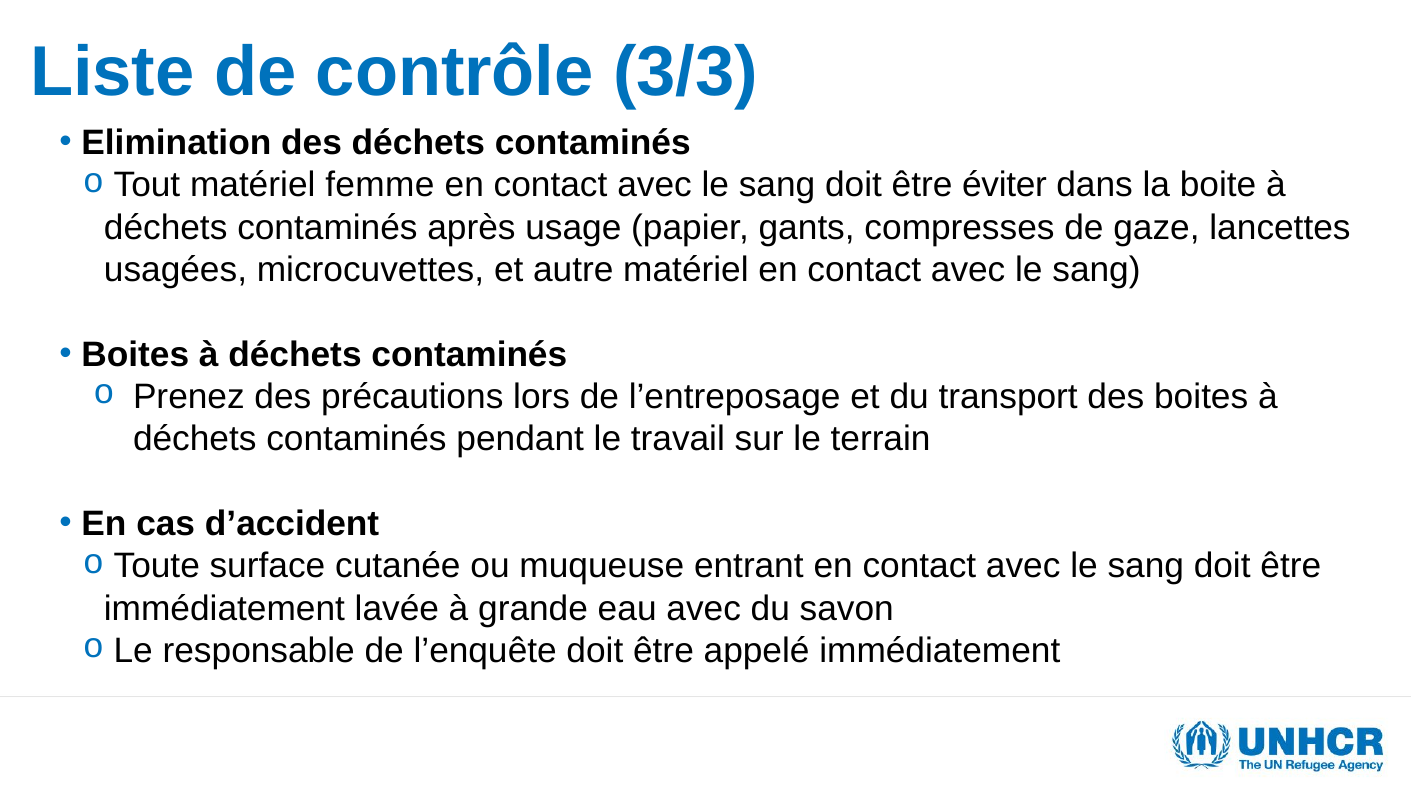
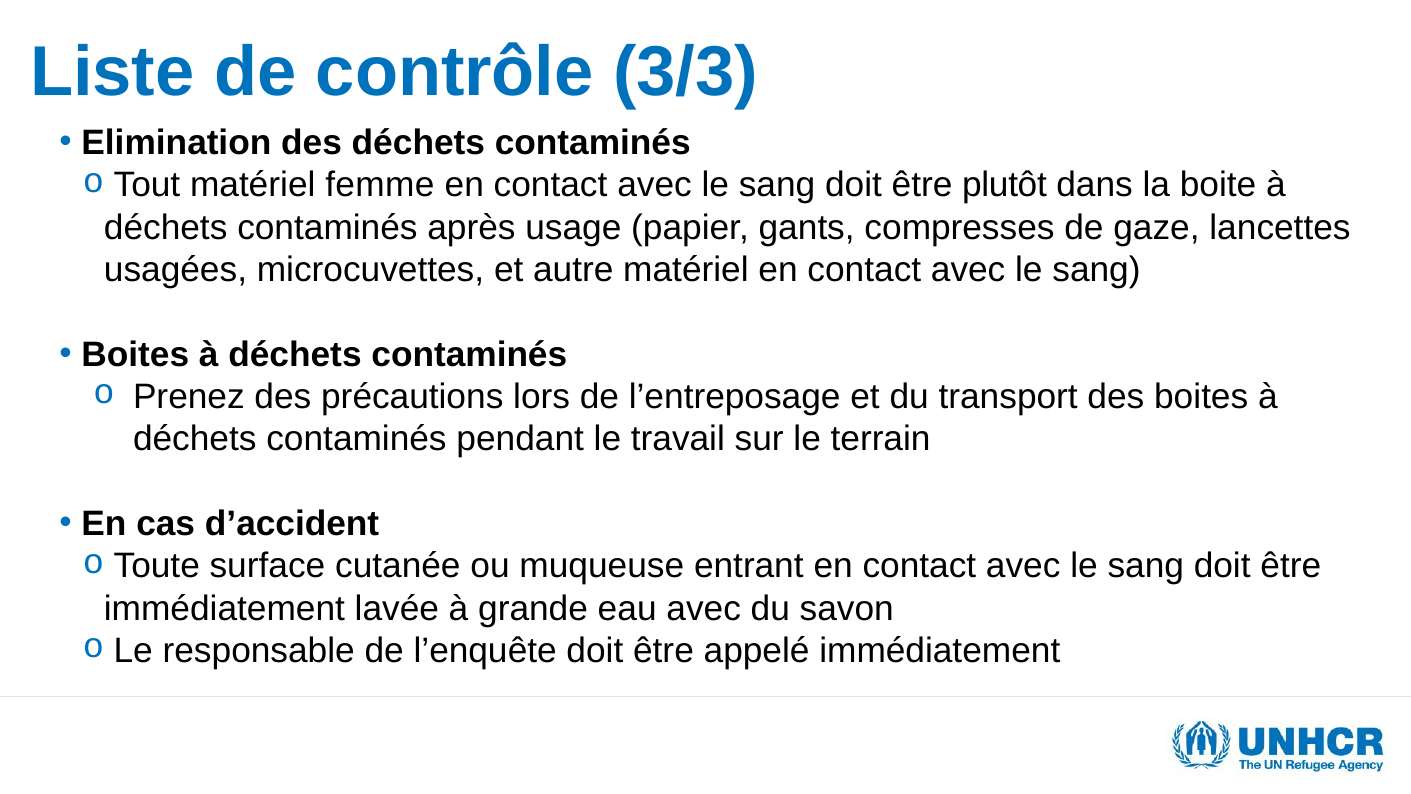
éviter: éviter -> plutôt
